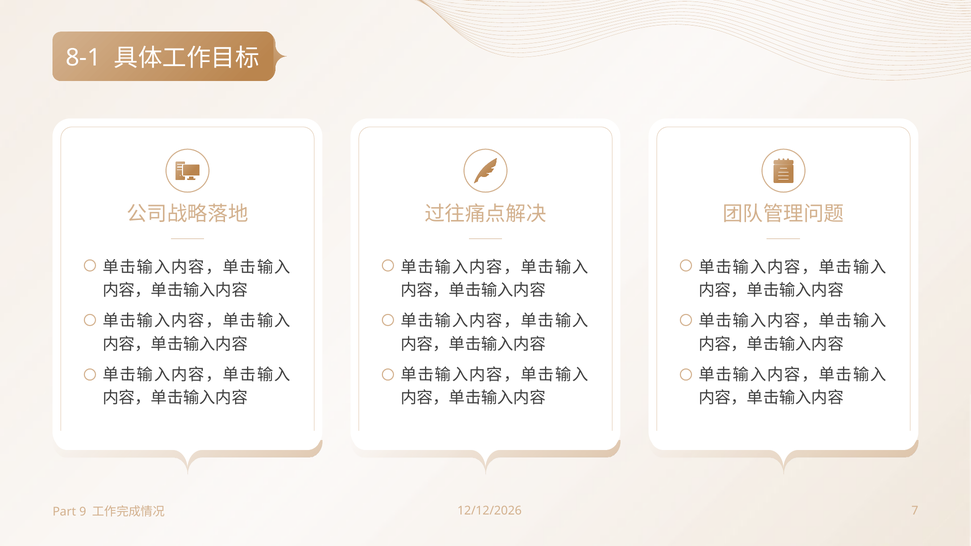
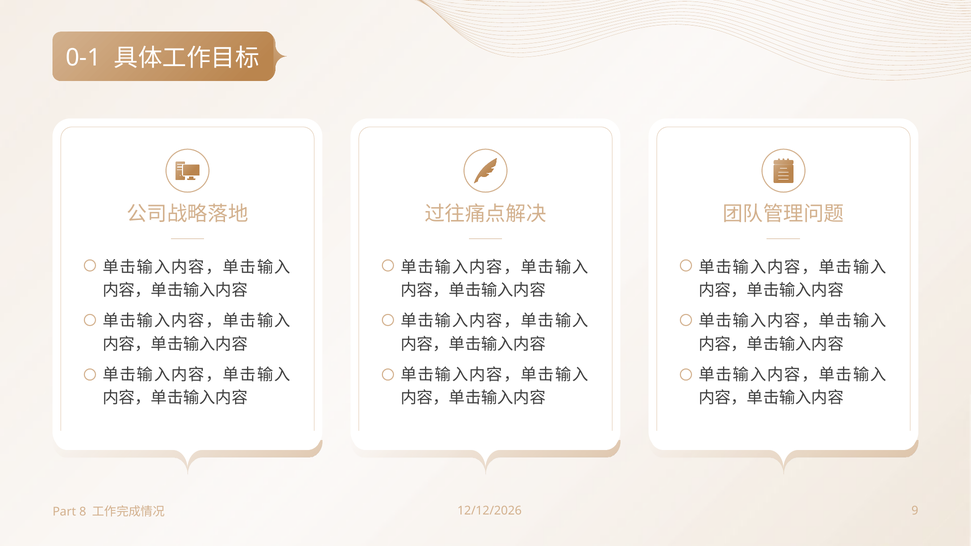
8-1: 8-1 -> 0-1
7: 7 -> 9
9: 9 -> 8
